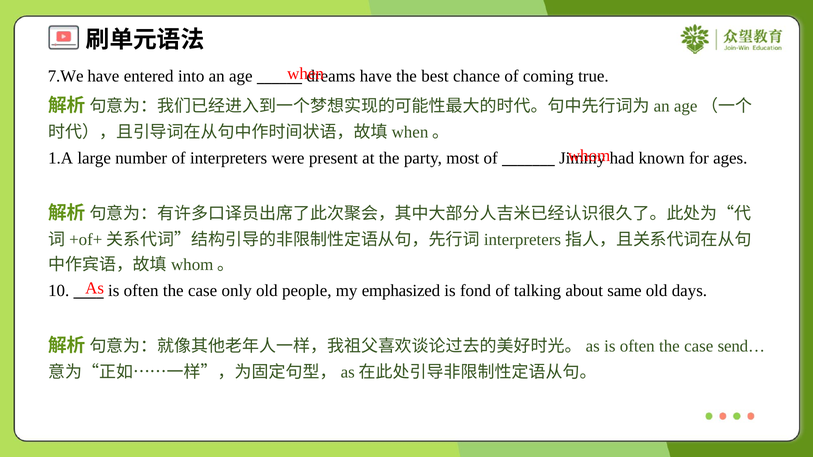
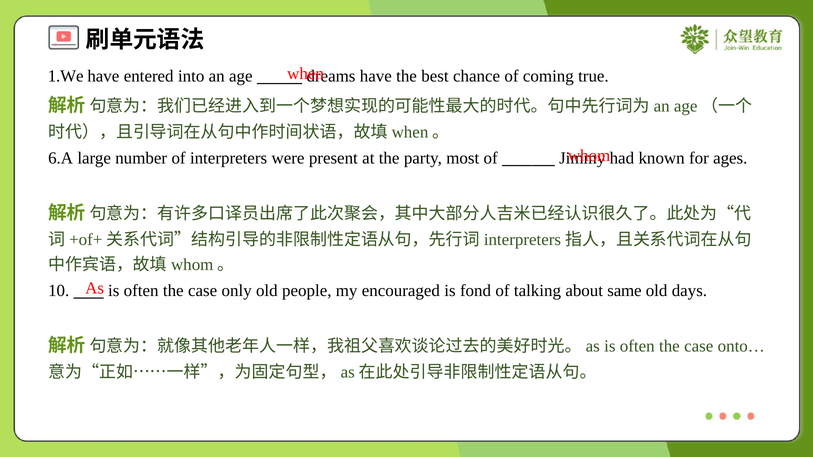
7.We: 7.We -> 1.We
1.A: 1.A -> 6.A
emphasized: emphasized -> encouraged
send…: send… -> onto…
